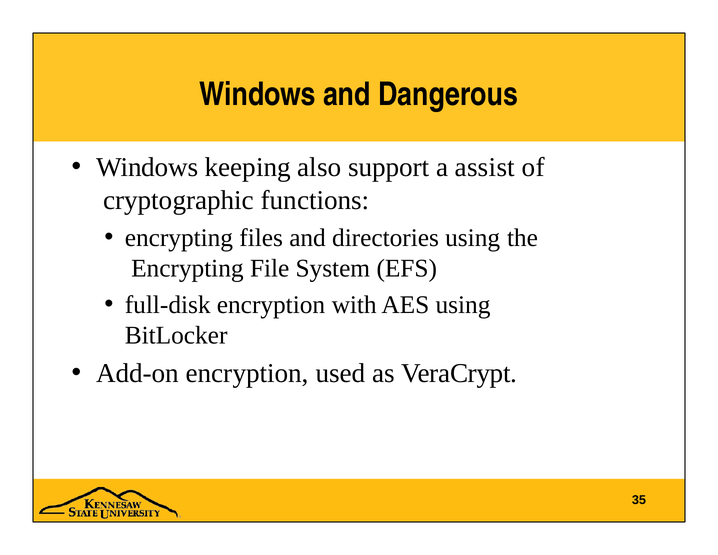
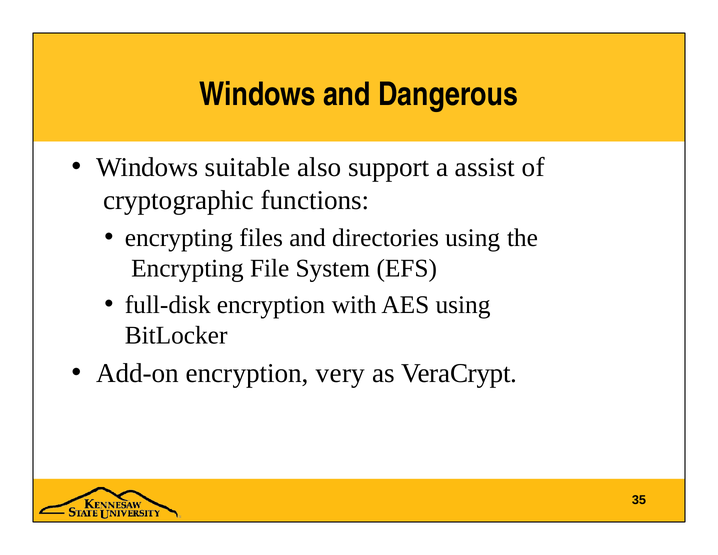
keeping: keeping -> suitable
used: used -> very
